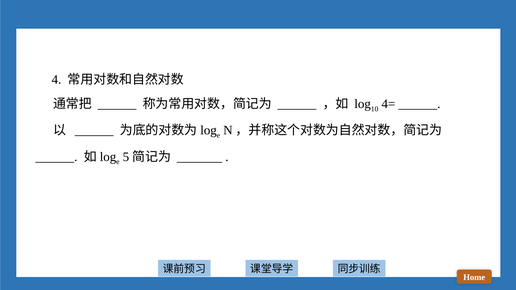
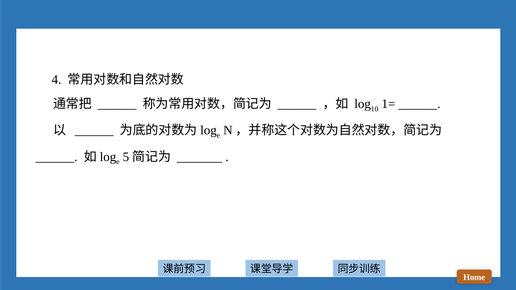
4=: 4= -> 1=
